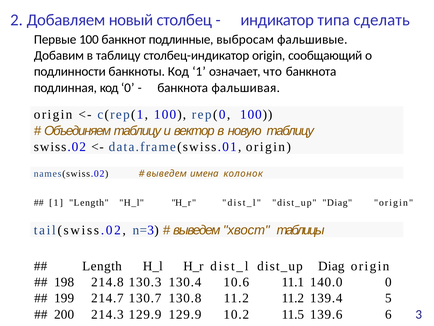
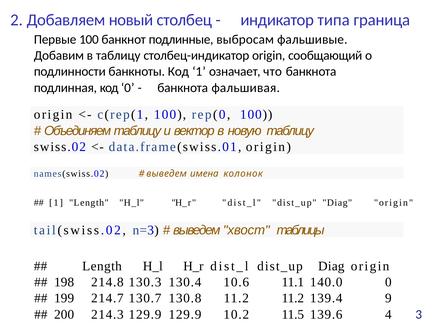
сделать: сделать -> граница
5: 5 -> 9
6: 6 -> 4
